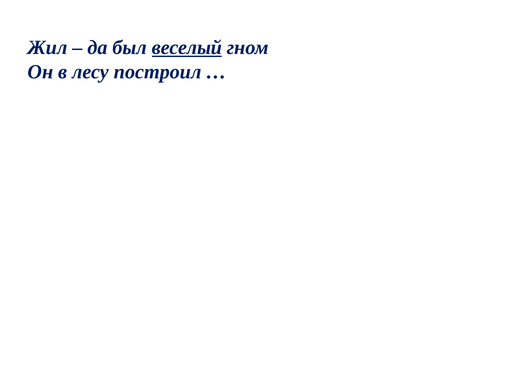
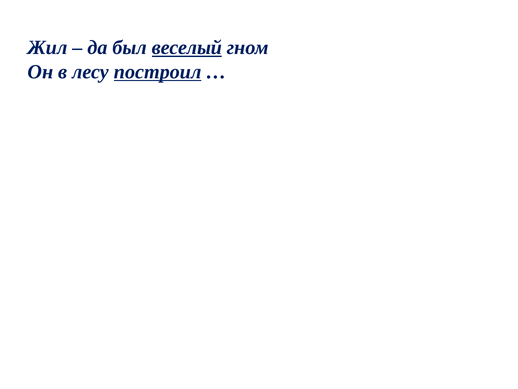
построил underline: none -> present
